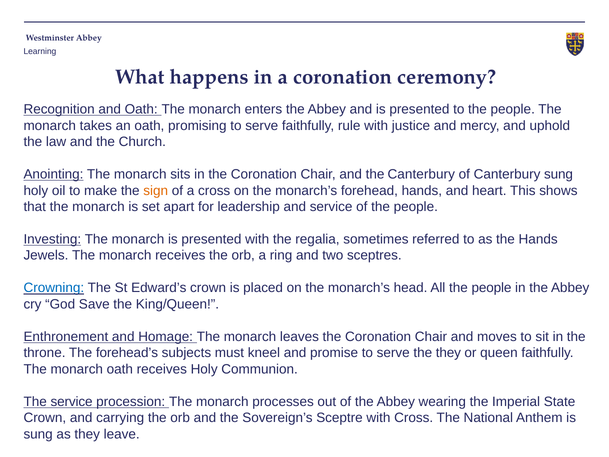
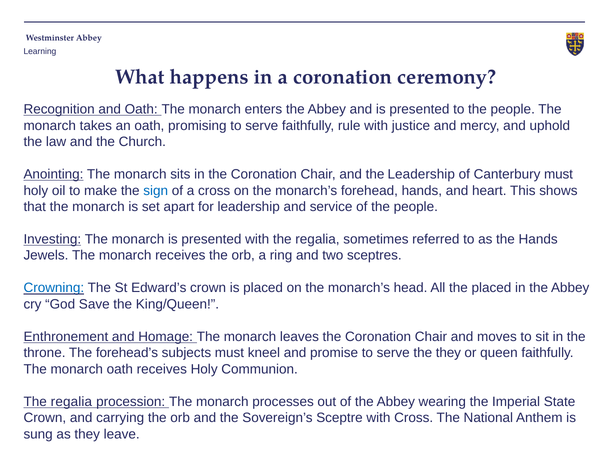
the Canterbury: Canterbury -> Leadership
Canterbury sung: sung -> must
sign colour: orange -> blue
All the people: people -> placed
service at (72, 401): service -> regalia
